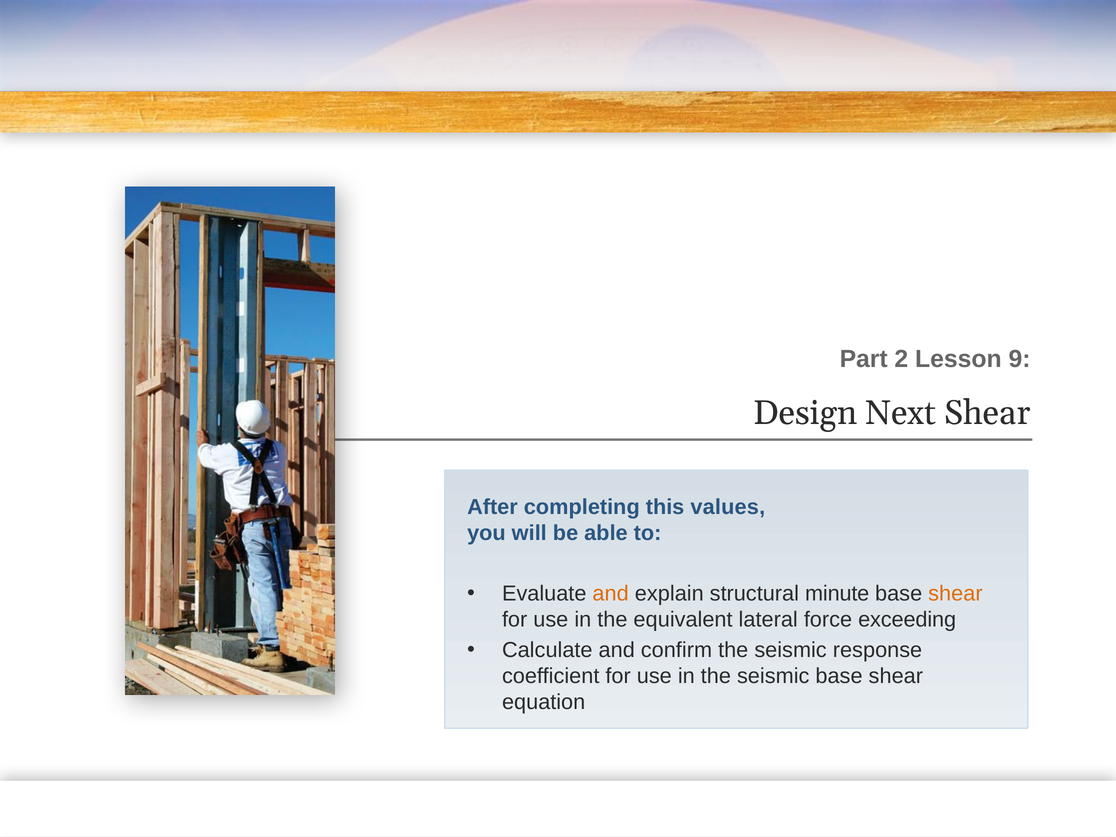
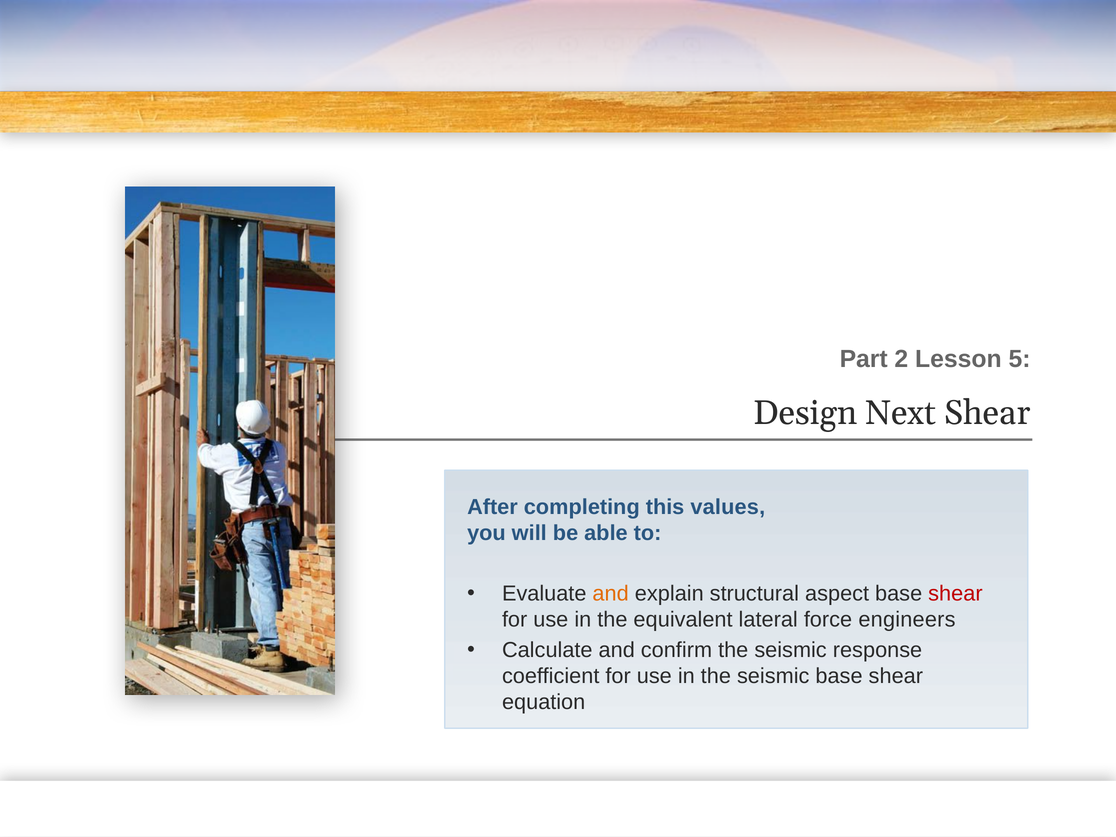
9: 9 -> 5
minute: minute -> aspect
shear at (955, 594) colour: orange -> red
exceeding: exceeding -> engineers
